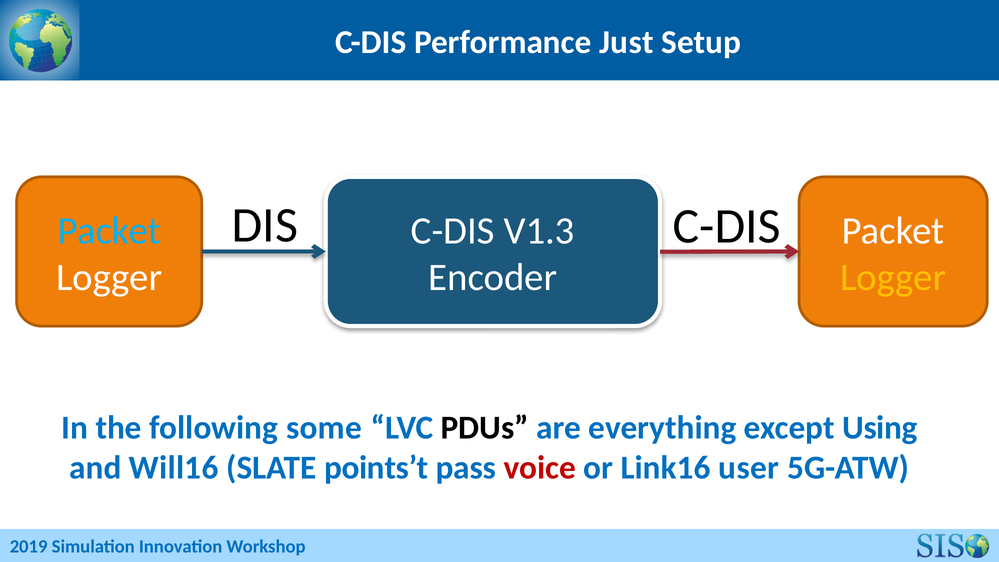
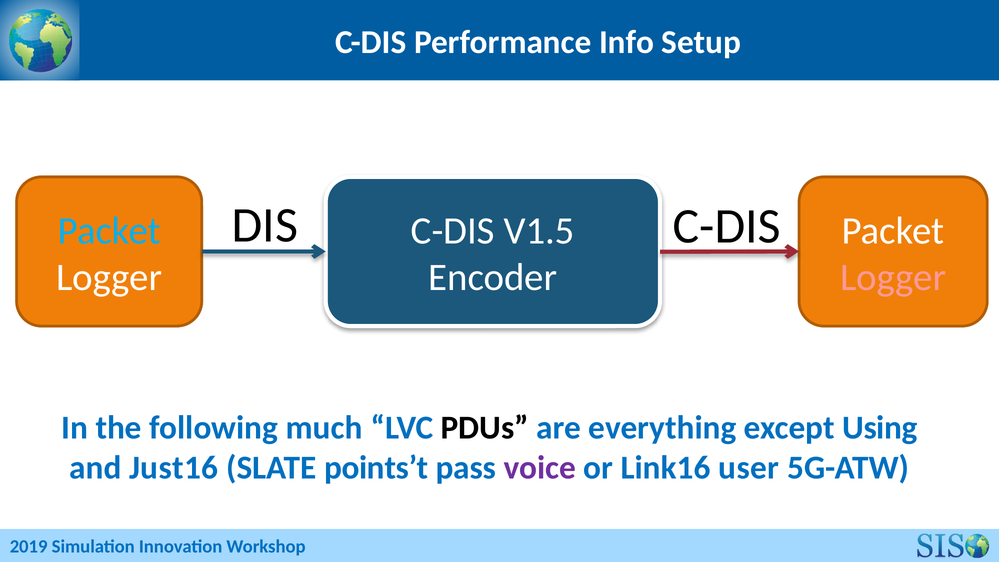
Just: Just -> Info
V1.3: V1.3 -> V1.5
Logger at (893, 277) colour: yellow -> pink
some: some -> much
Will16: Will16 -> Just16
voice colour: red -> purple
